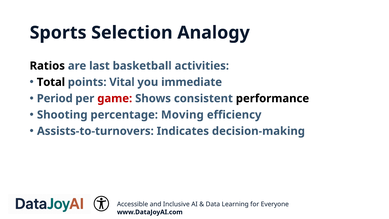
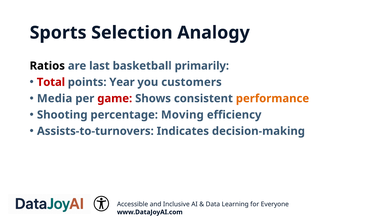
activities: activities -> primarily
Total colour: black -> red
Vital: Vital -> Year
immediate: immediate -> customers
Period: Period -> Media
performance colour: black -> orange
